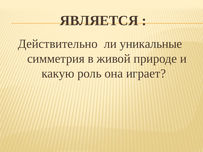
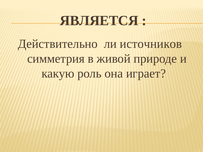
уникальные: уникальные -> источников
